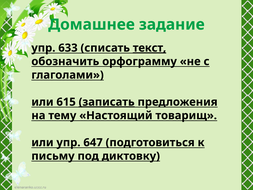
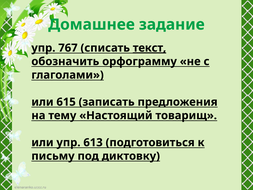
633: 633 -> 767
записать underline: present -> none
647: 647 -> 613
